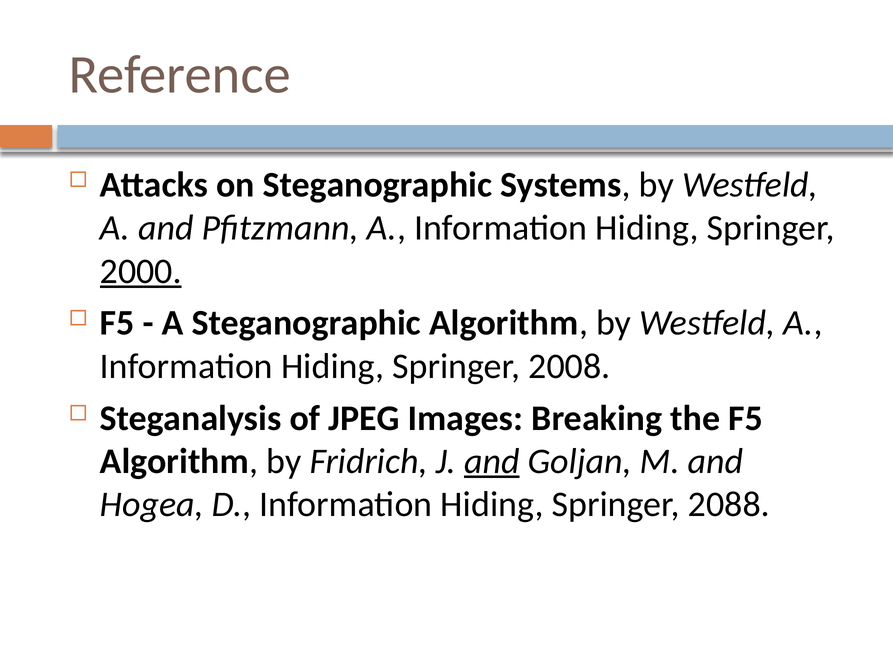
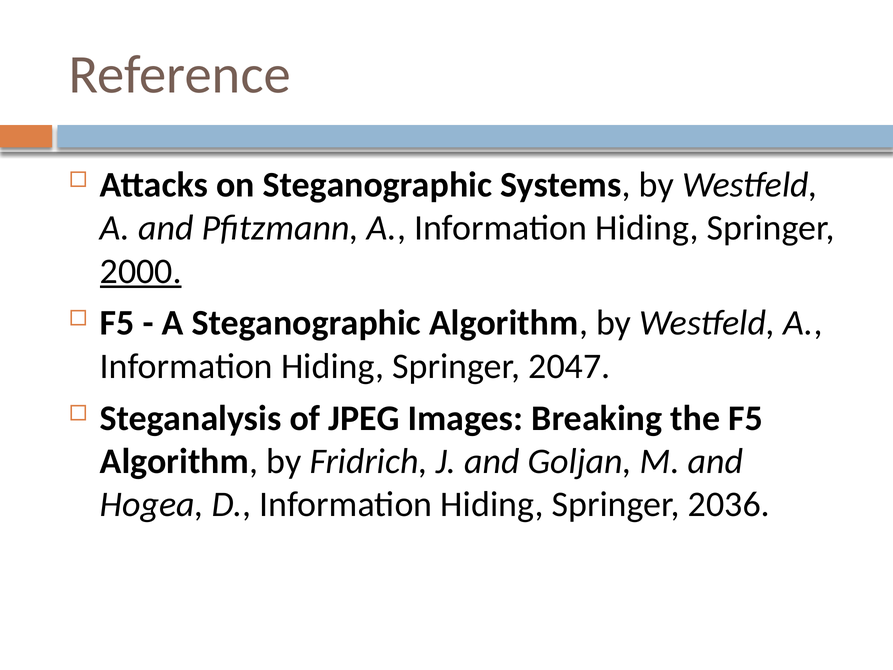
2008: 2008 -> 2047
and at (492, 461) underline: present -> none
2088: 2088 -> 2036
